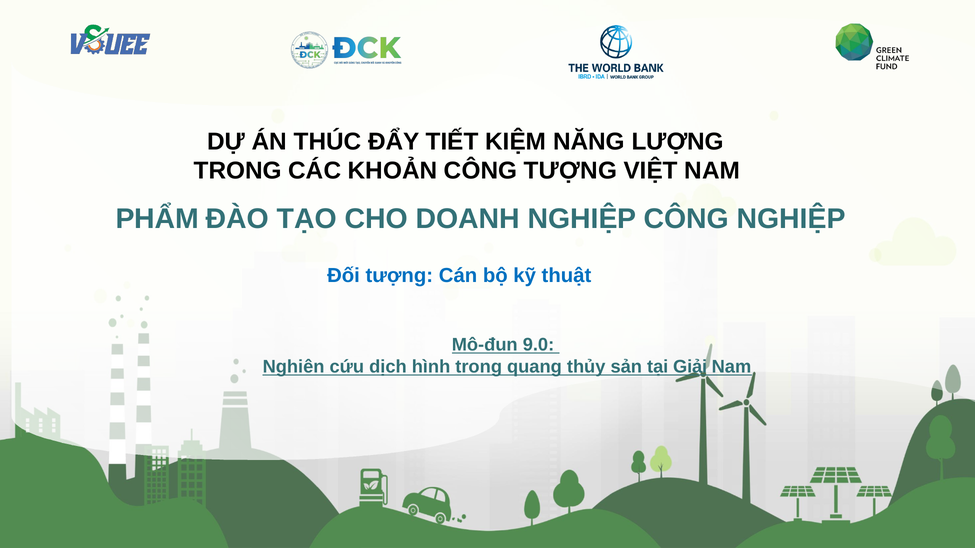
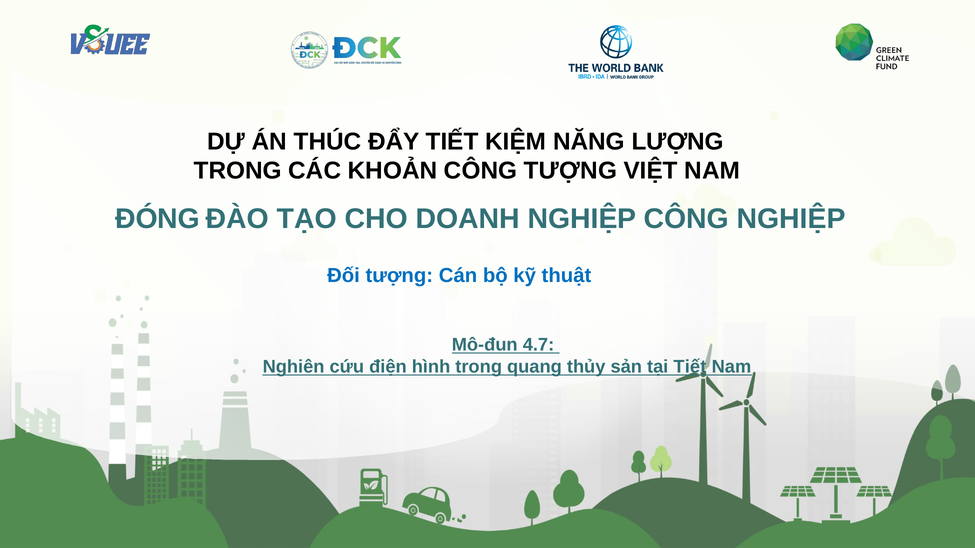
PHẨM: PHẨM -> ĐÓNG
9.0: 9.0 -> 4.7
dịch: dịch -> điện
tại Giải: Giải -> Tiết
